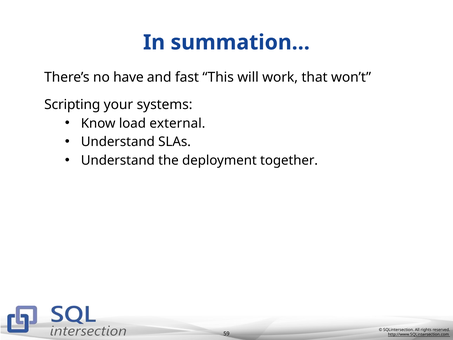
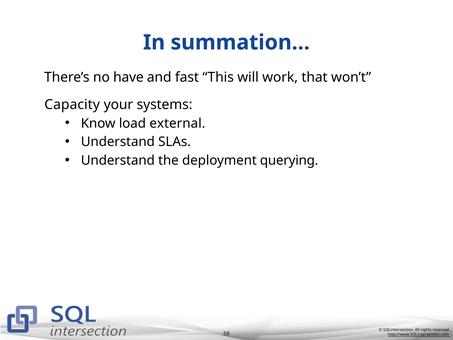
Scripting: Scripting -> Capacity
together: together -> querying
